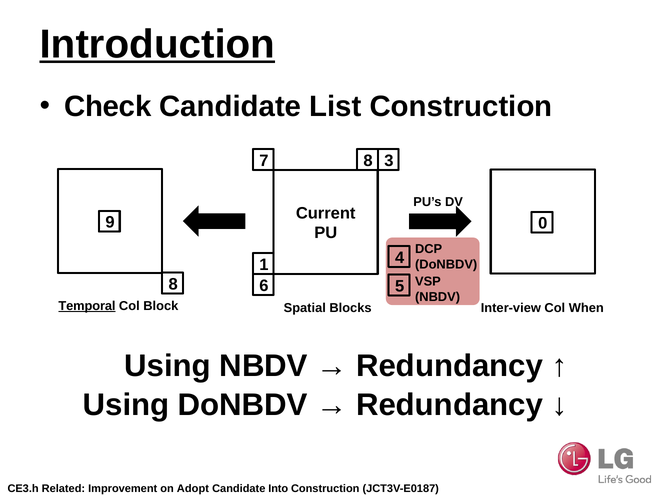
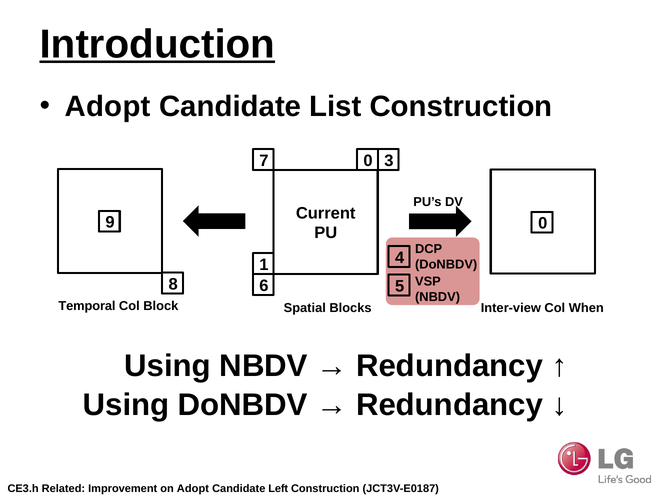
Check at (108, 107): Check -> Adopt
7 8: 8 -> 0
Temporal underline: present -> none
Into: Into -> Left
